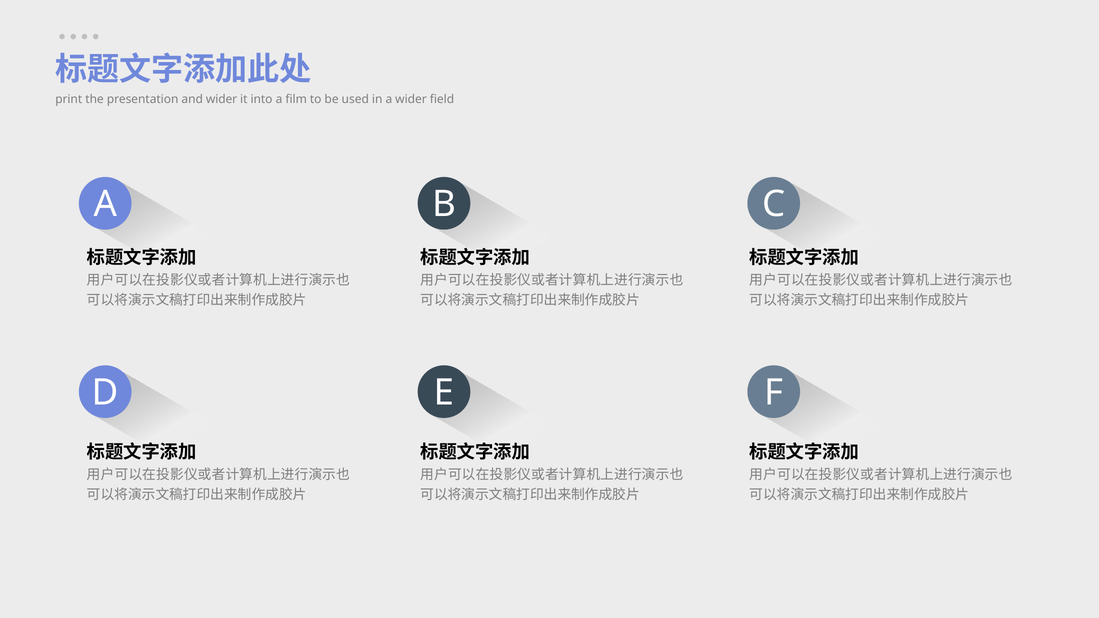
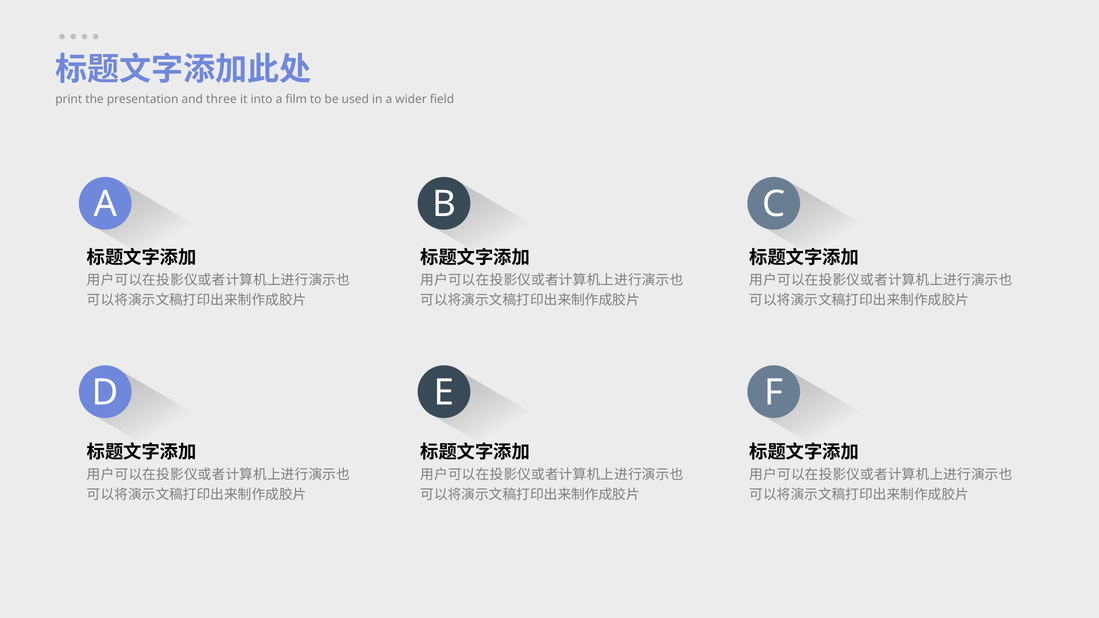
and wider: wider -> three
